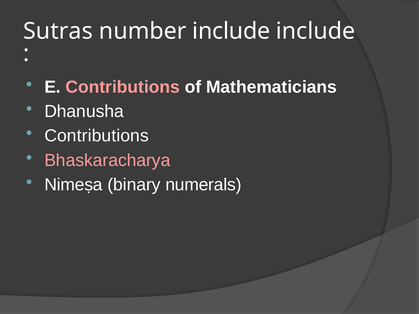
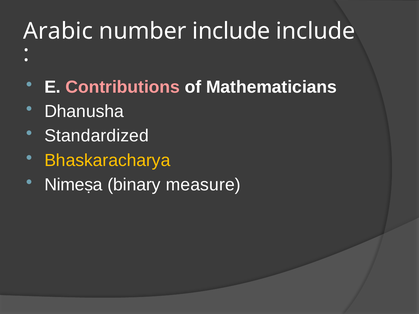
Sutras: Sutras -> Arabic
Contributions at (97, 136): Contributions -> Standardized
Bhaskaracharya colour: pink -> yellow
numerals: numerals -> measure
